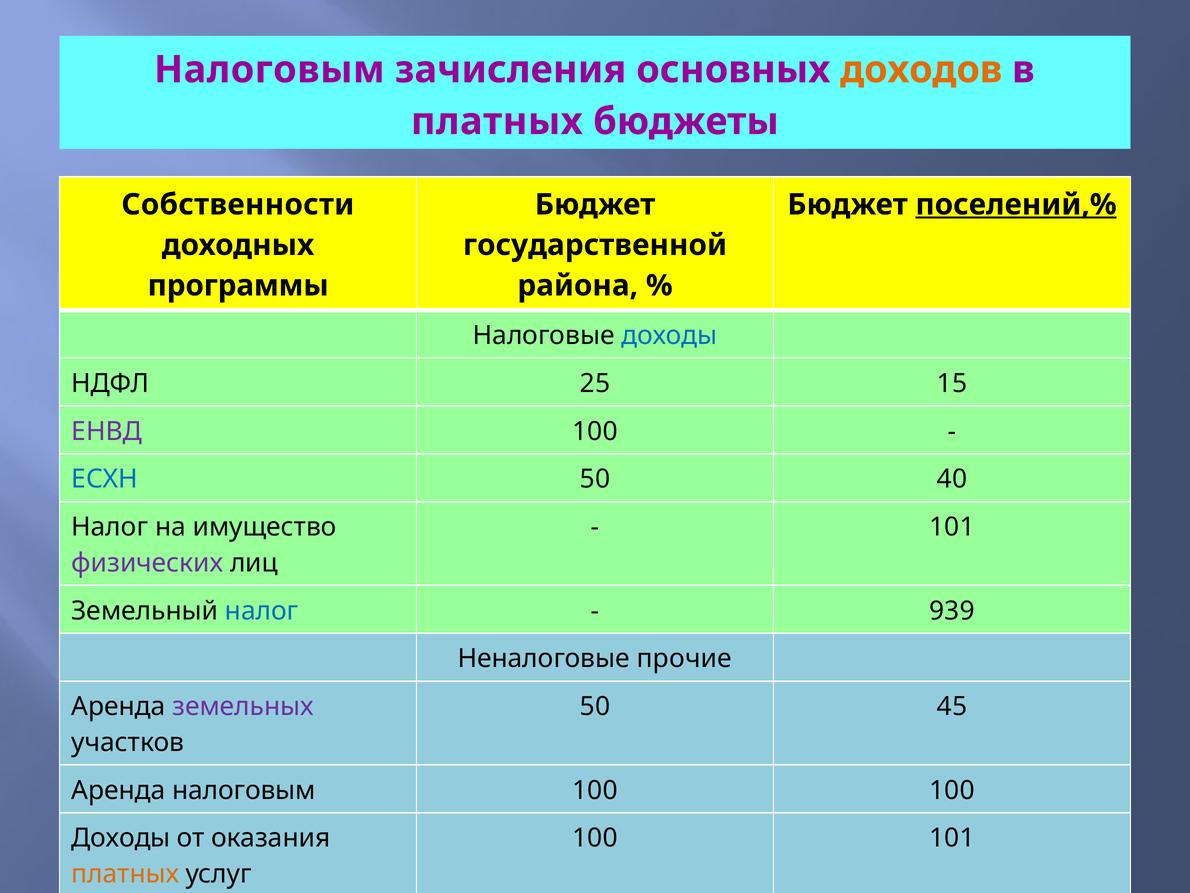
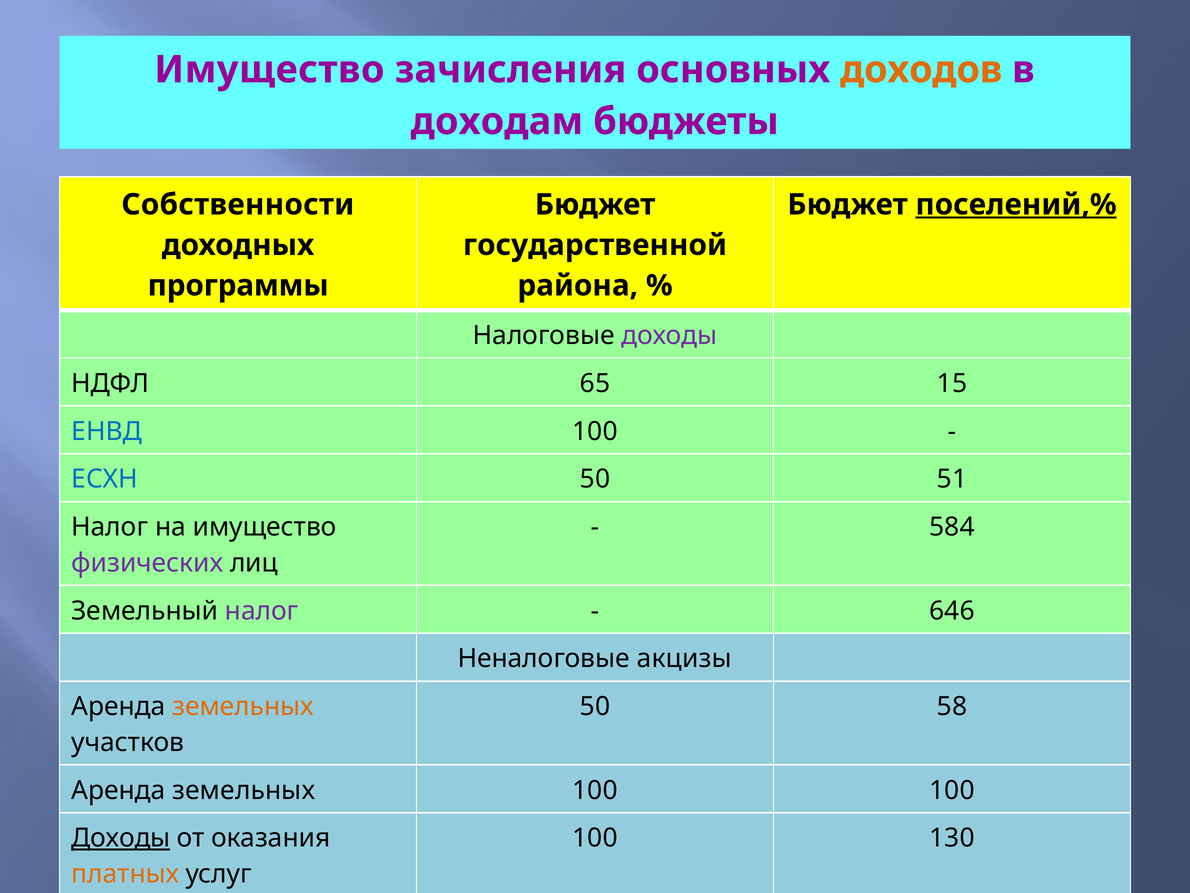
Налоговым at (269, 70): Налоговым -> Имущество
платных at (497, 121): платных -> доходам
доходы at (669, 335) colour: blue -> purple
25: 25 -> 65
ЕНВД colour: purple -> blue
40: 40 -> 51
101 at (952, 527): 101 -> 584
налог at (262, 610) colour: blue -> purple
939: 939 -> 646
прочие: прочие -> акцизы
земельных at (243, 706) colour: purple -> orange
45: 45 -> 58
налоговым at (244, 790): налоговым -> земельных
Доходы at (121, 838) underline: none -> present
100 101: 101 -> 130
